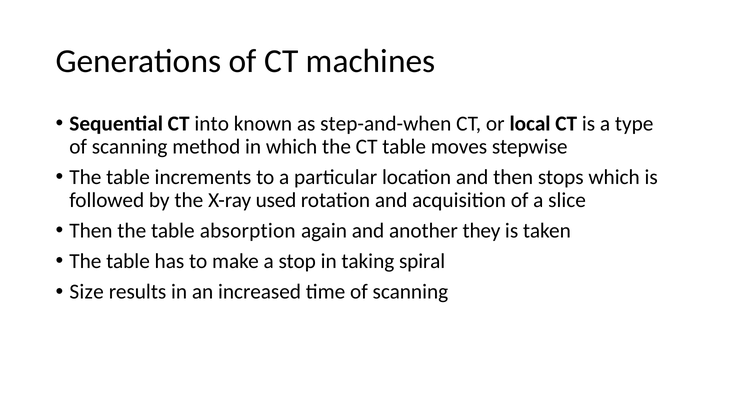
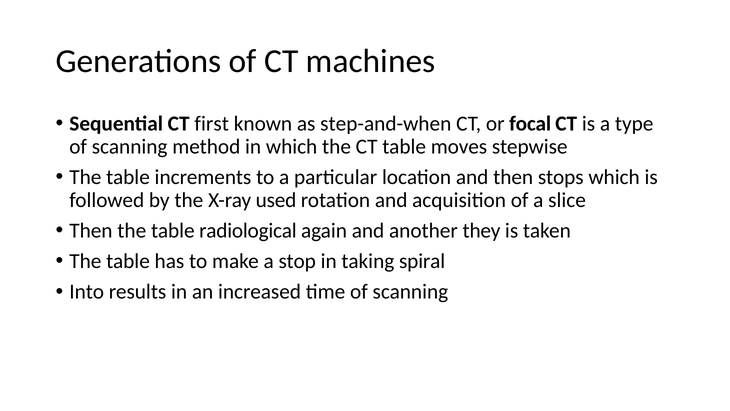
into: into -> first
local: local -> focal
absorption: absorption -> radiological
Size: Size -> Into
